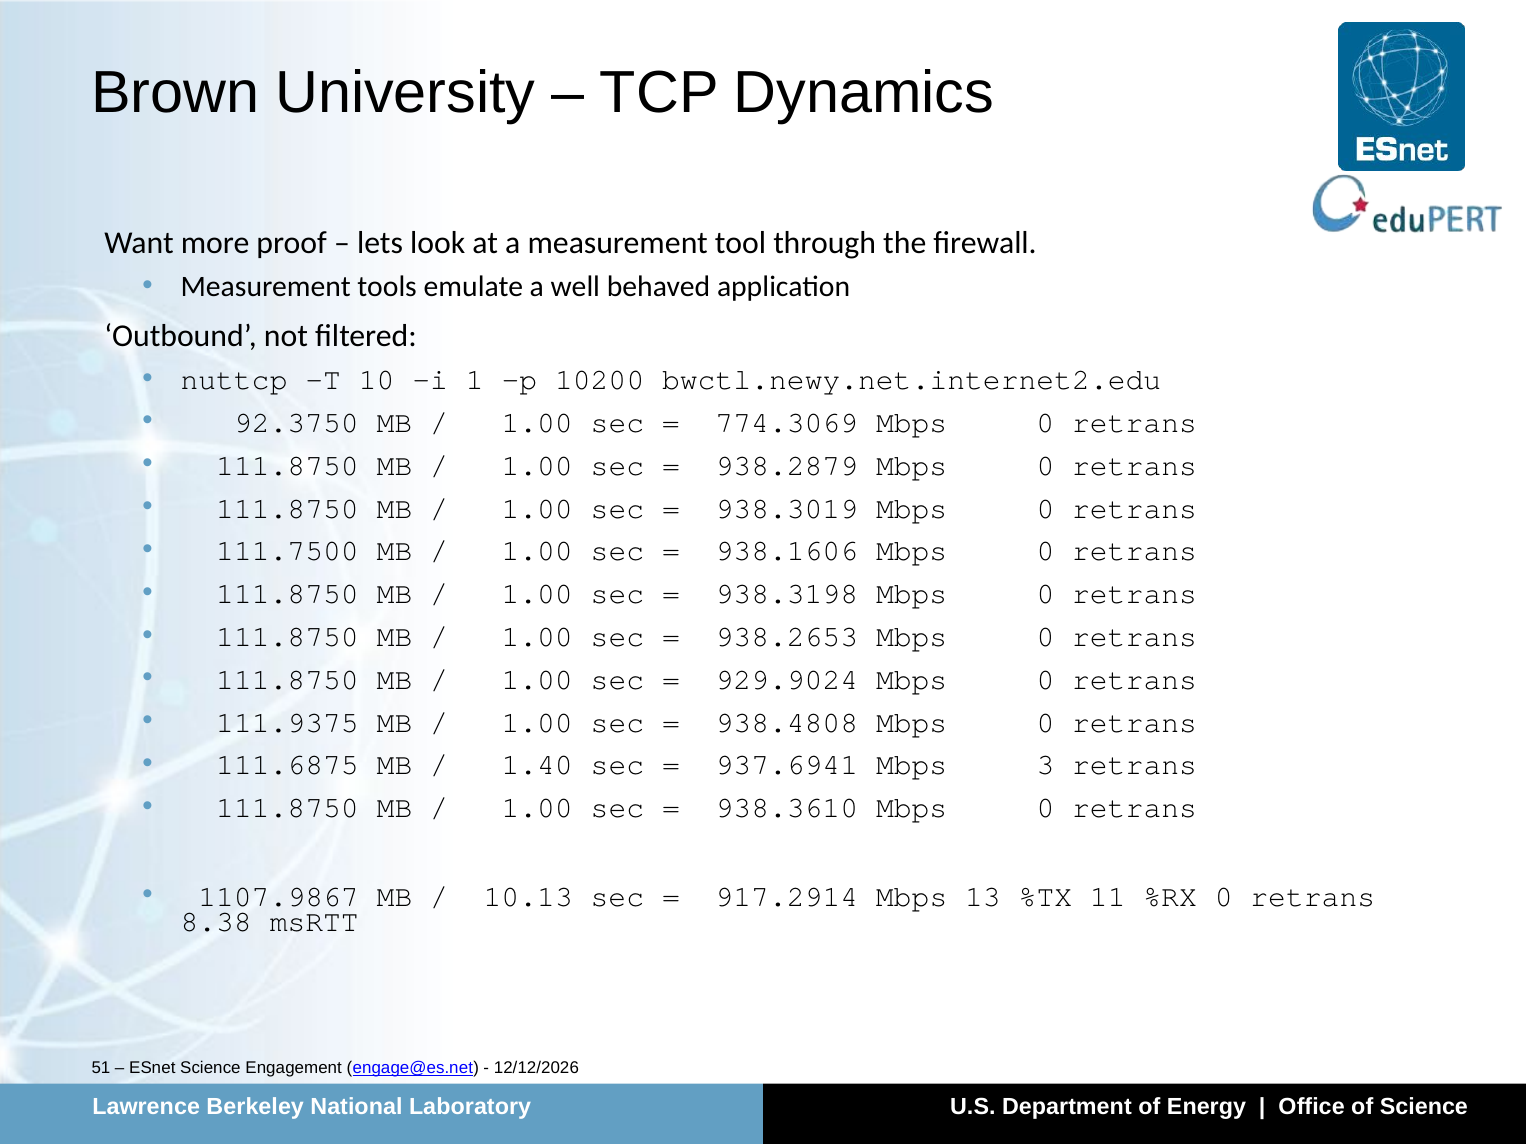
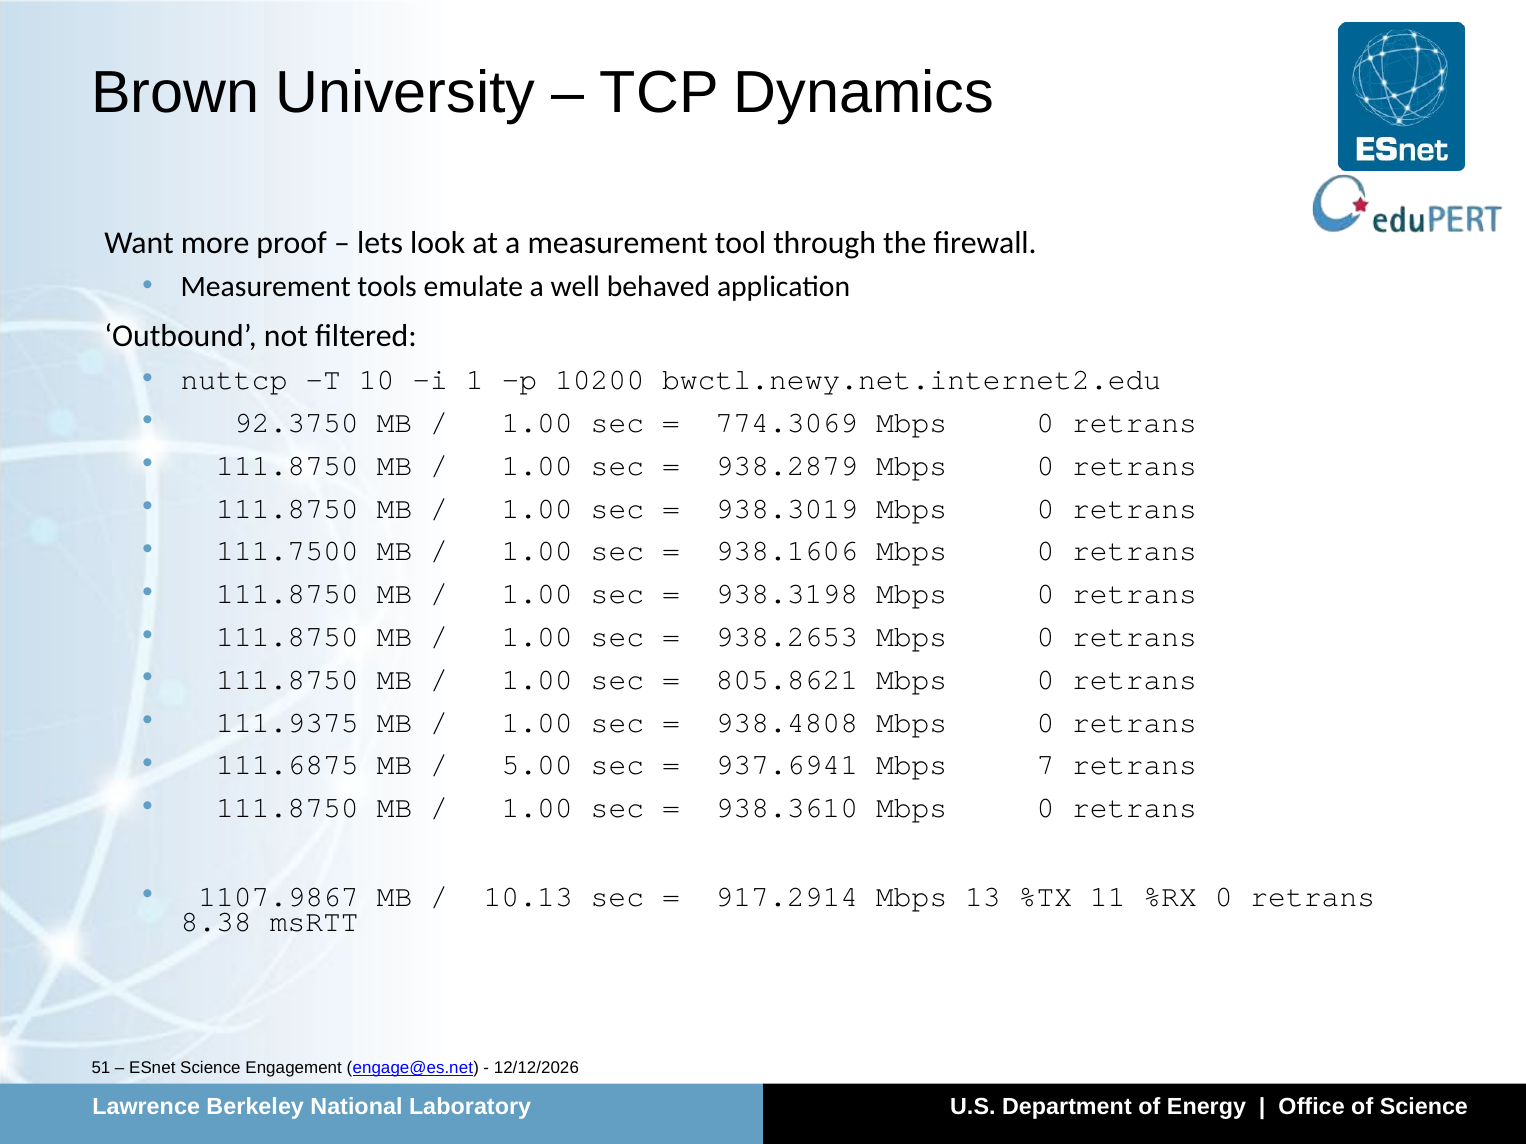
929.9024: 929.9024 -> 805.8621
1.40: 1.40 -> 5.00
3: 3 -> 7
